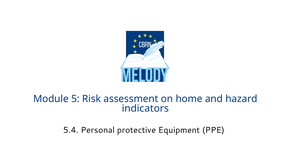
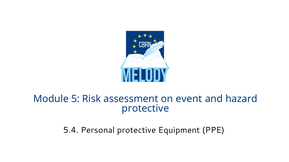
home: home -> event
indicators at (145, 109): indicators -> protective
